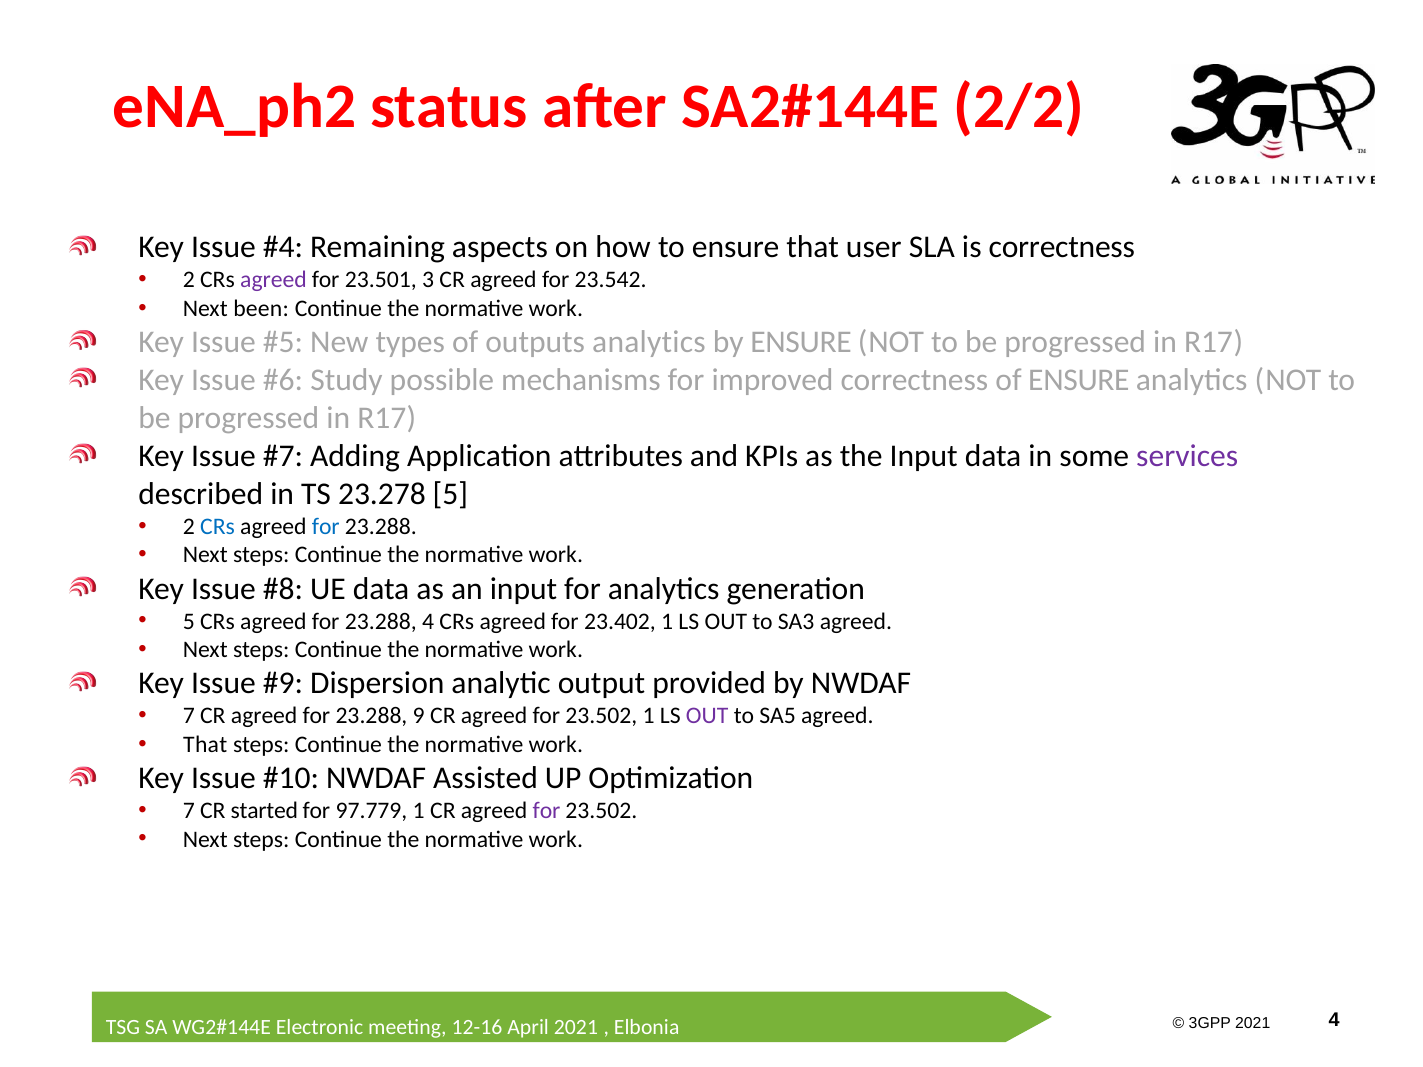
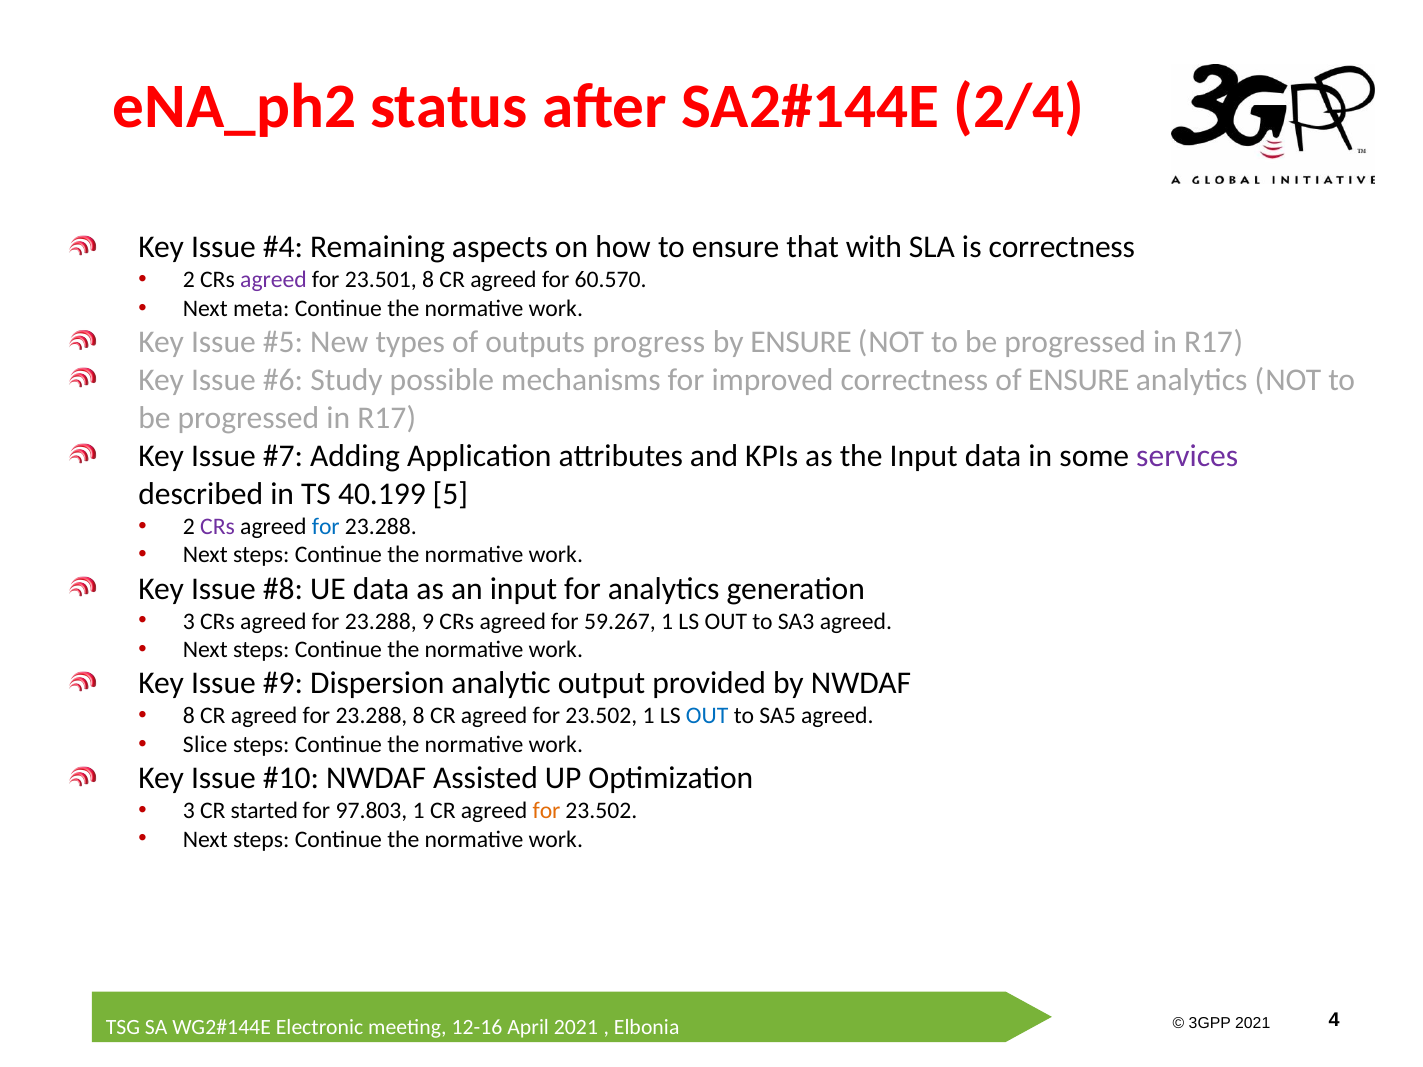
2/2: 2/2 -> 2/4
user: user -> with
23.501 3: 3 -> 8
23.542: 23.542 -> 60.570
been: been -> meta
outputs analytics: analytics -> progress
23.278: 23.278 -> 40.199
CRs at (218, 527) colour: blue -> purple
5 at (189, 621): 5 -> 3
23.288 4: 4 -> 9
23.402: 23.402 -> 59.267
7 at (189, 716): 7 -> 8
23.288 9: 9 -> 8
OUT at (707, 716) colour: purple -> blue
That at (205, 745): That -> Slice
7 at (189, 811): 7 -> 3
97.779: 97.779 -> 97.803
for at (547, 811) colour: purple -> orange
